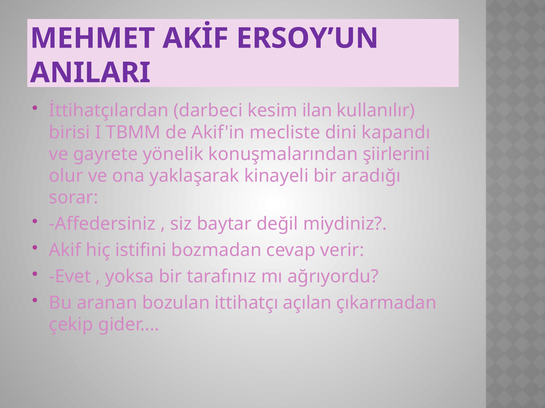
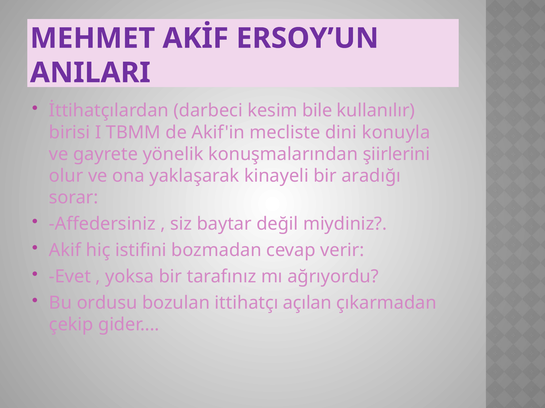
ilan: ilan -> bile
kapandı: kapandı -> konuyla
aranan: aranan -> ordusu
